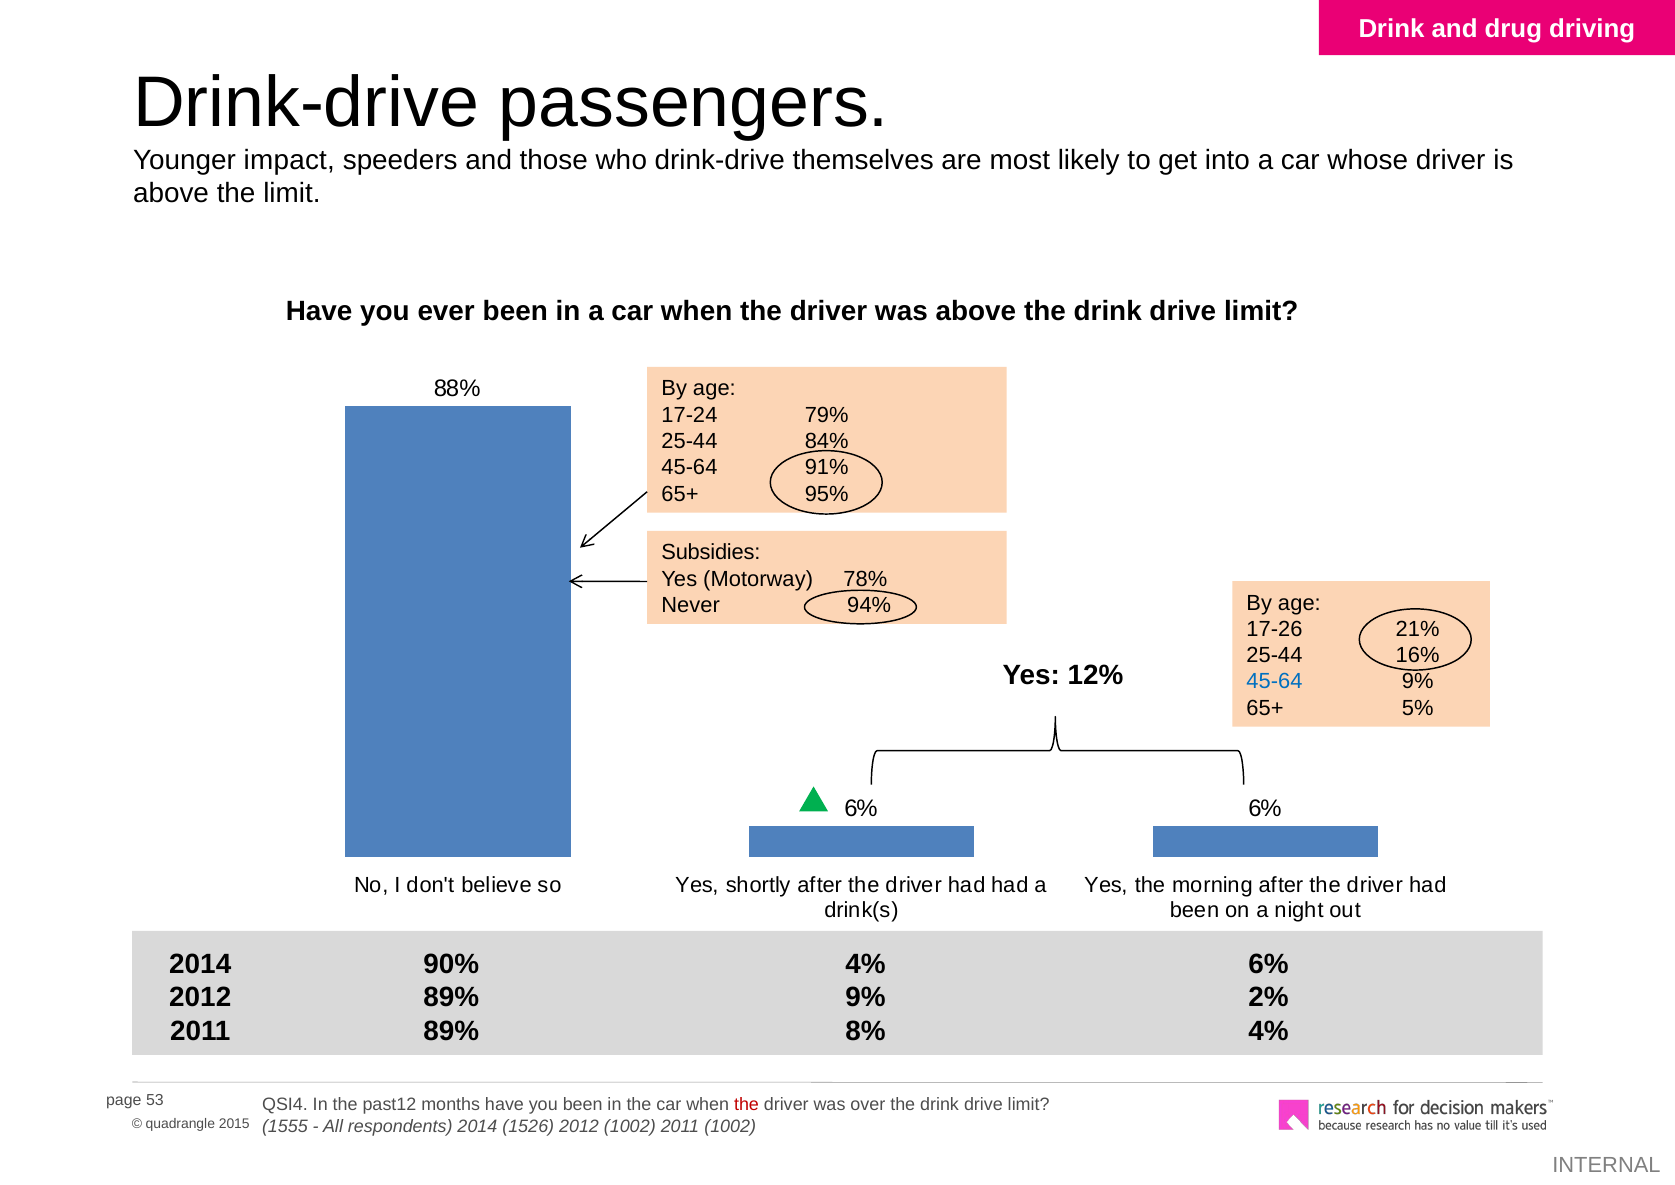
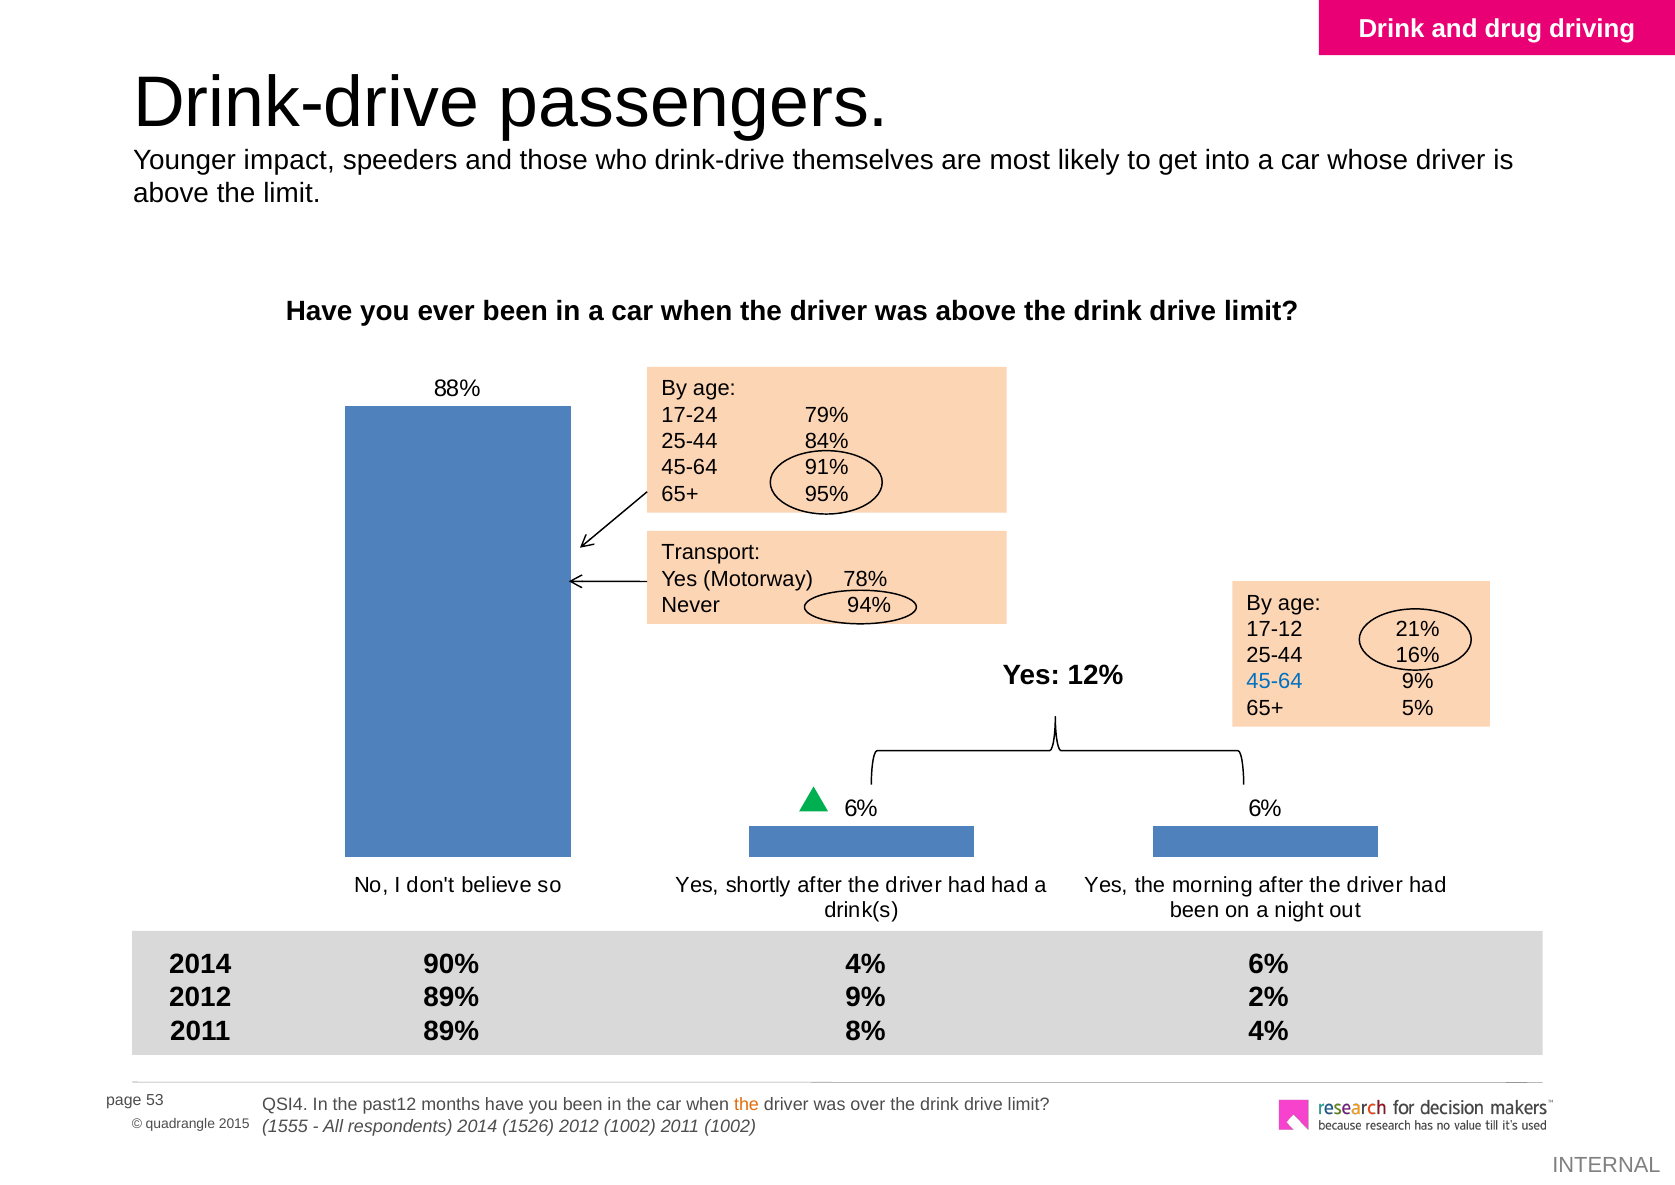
Subsidies: Subsidies -> Transport
17-26: 17-26 -> 17-12
the at (746, 1105) colour: red -> orange
